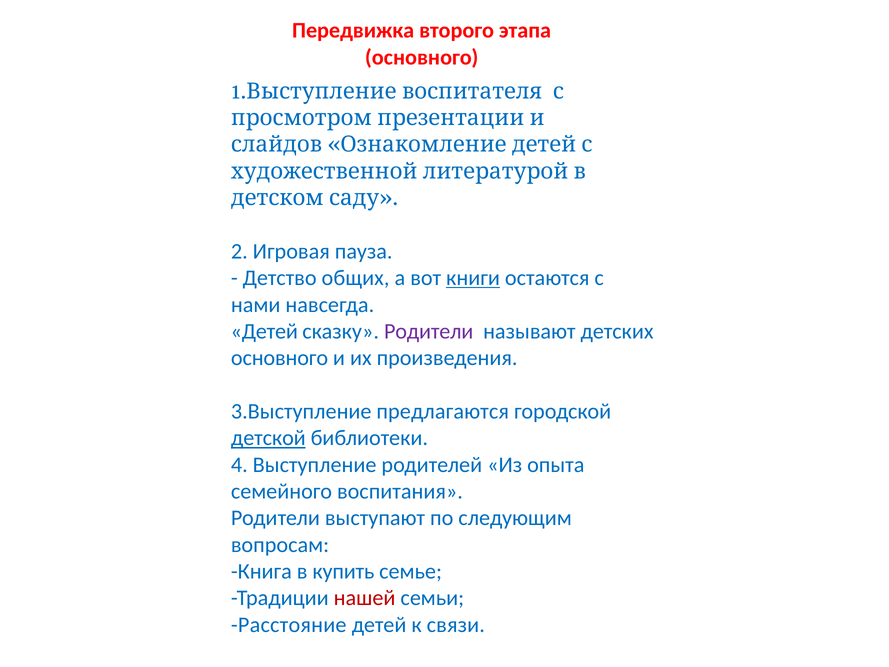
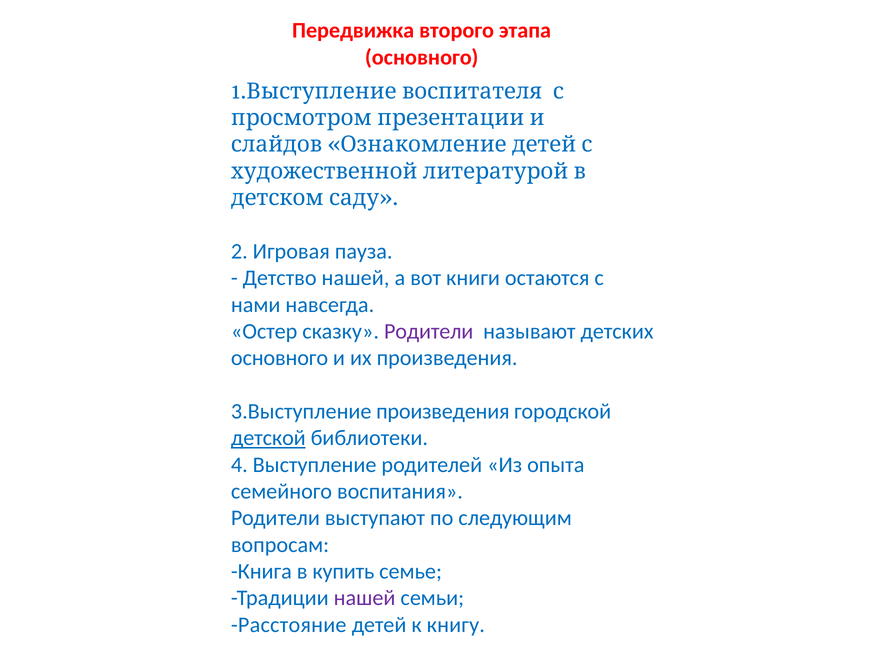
Детство общих: общих -> нашей
книги underline: present -> none
Детей at (264, 331): Детей -> Остер
3.Выступление предлагаются: предлагаются -> произведения
нашей at (365, 598) colour: red -> purple
связи: связи -> книгу
